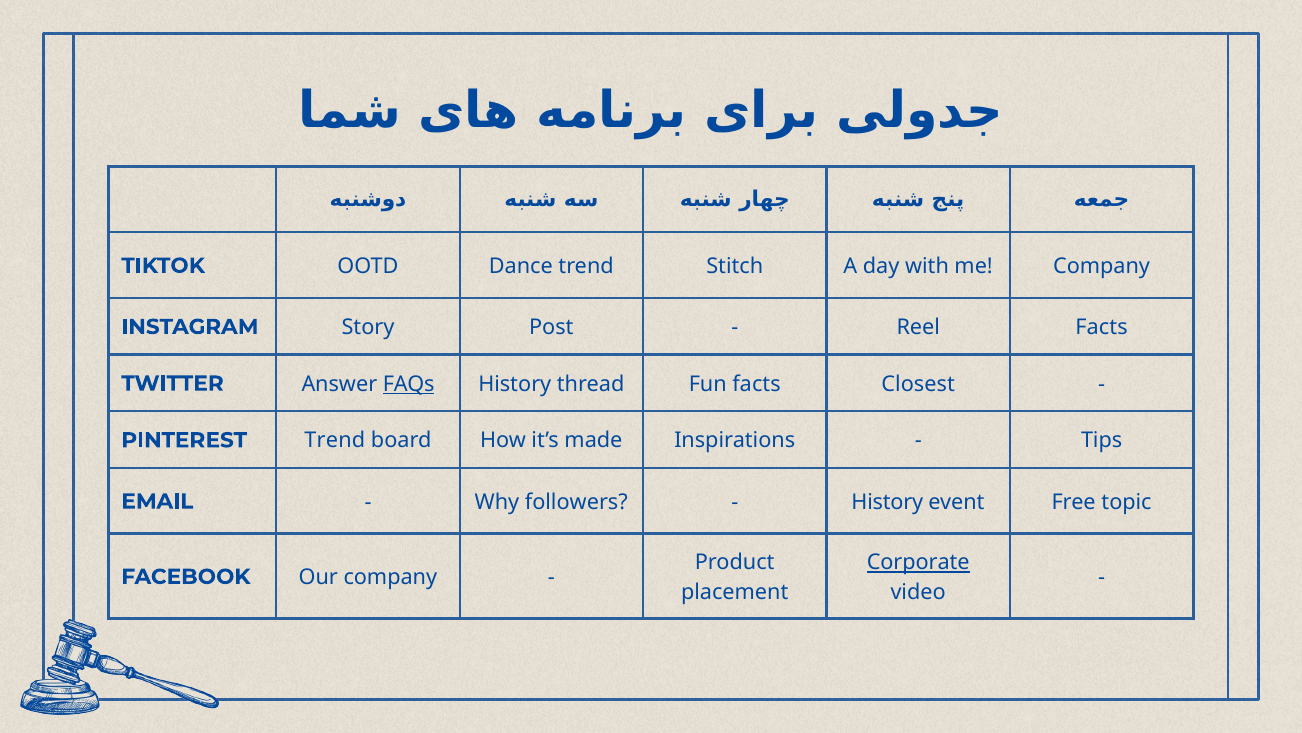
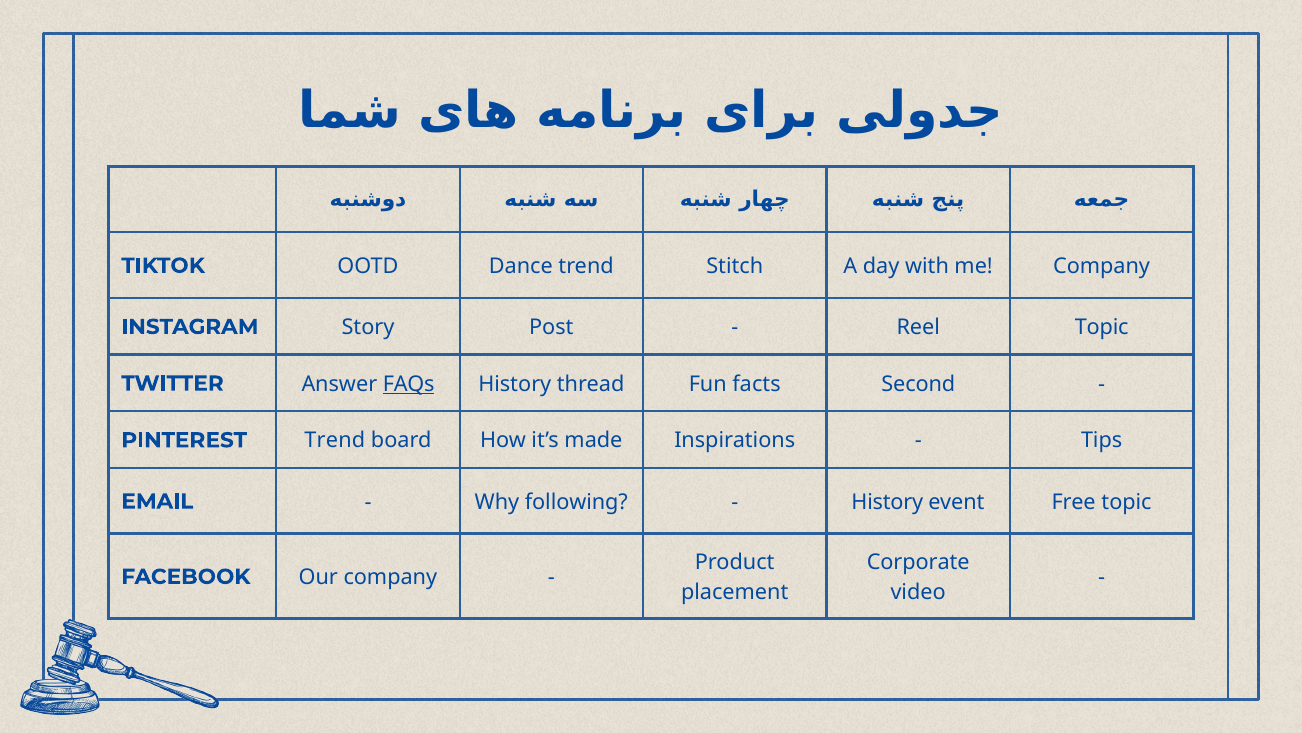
Reel Facts: Facts -> Topic
Closest: Closest -> Second
followers: followers -> following
Corporate underline: present -> none
